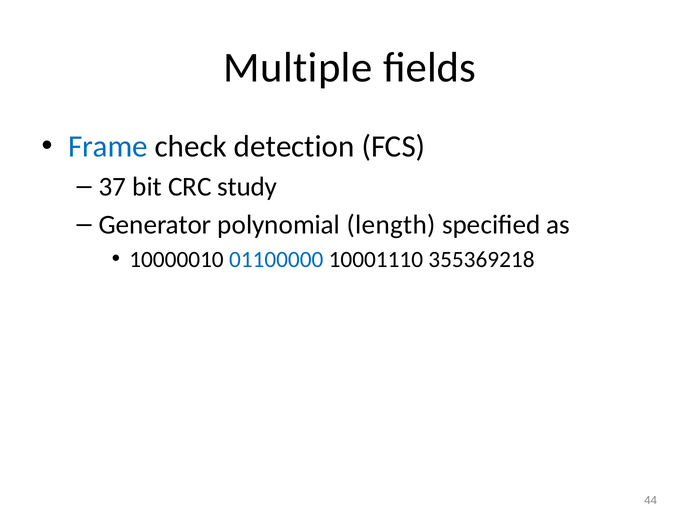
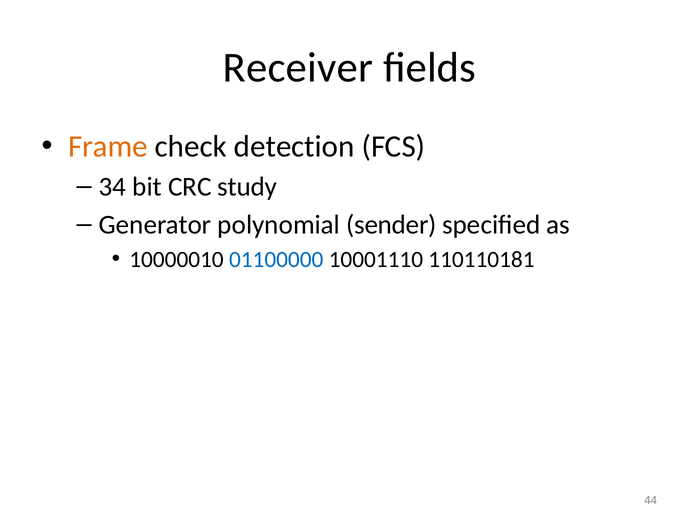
Multiple: Multiple -> Receiver
Frame colour: blue -> orange
37: 37 -> 34
length: length -> sender
355369218: 355369218 -> 110110181
